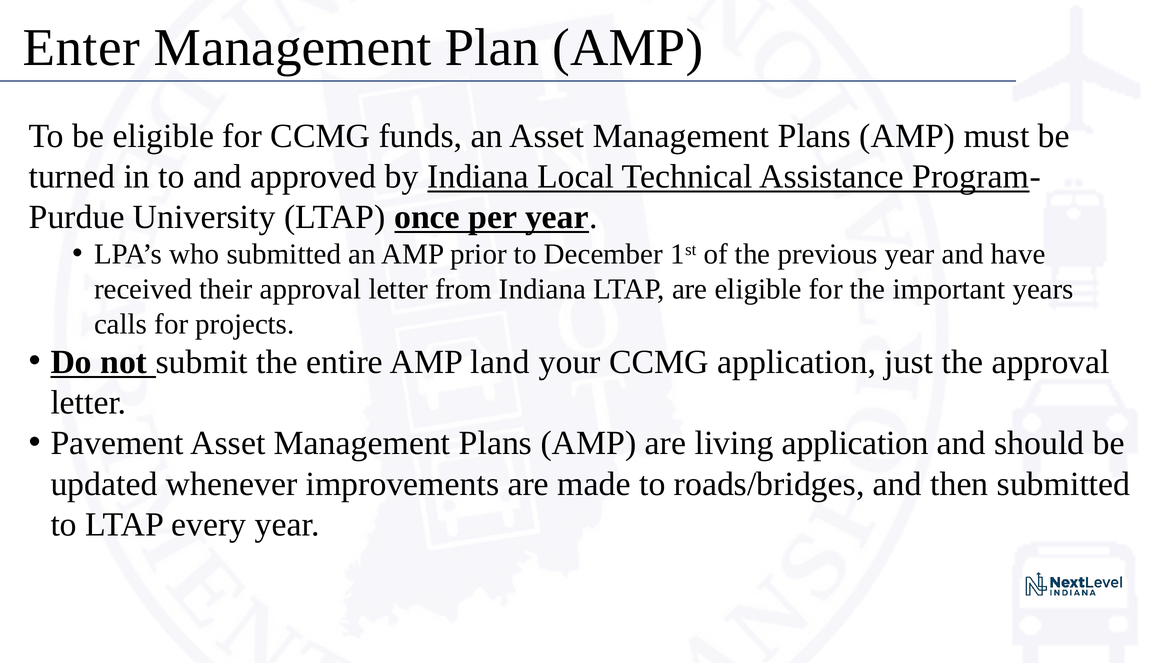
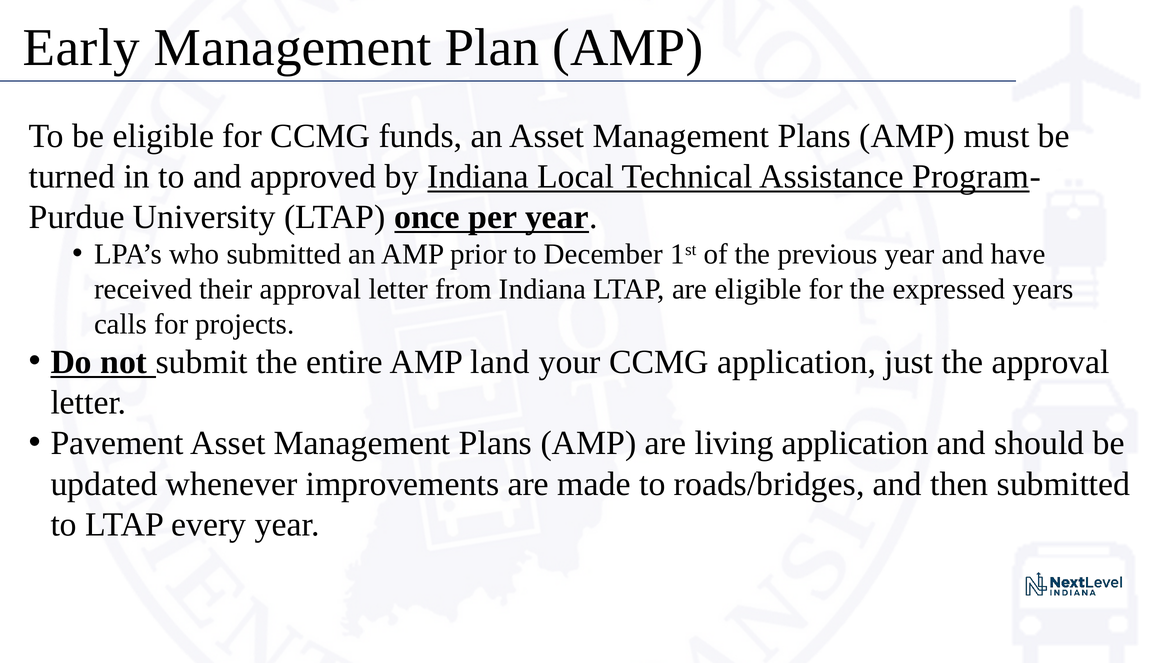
Enter: Enter -> Early
important: important -> expressed
